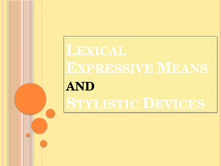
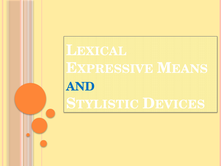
AND colour: black -> blue
